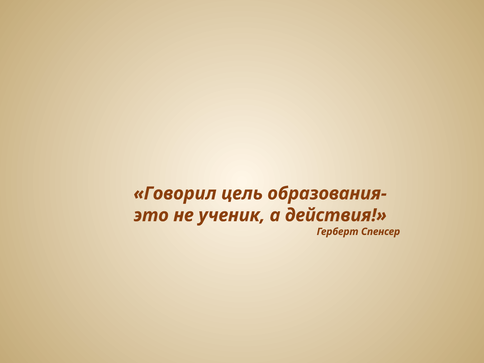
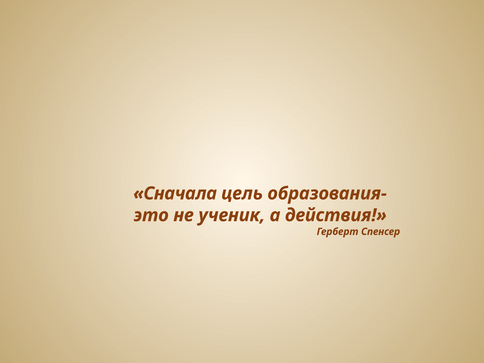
Говорил: Говорил -> Сначала
